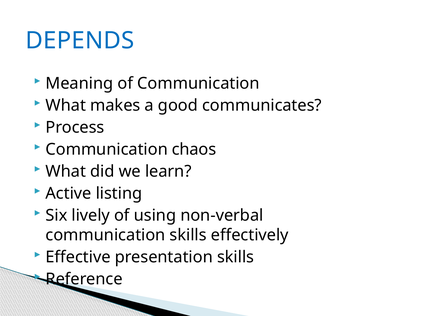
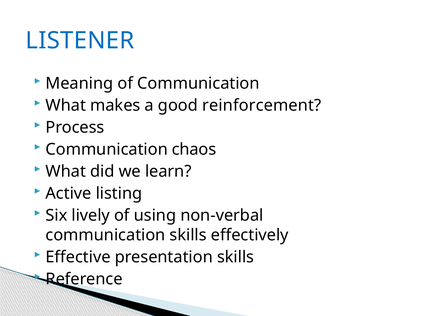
DEPENDS: DEPENDS -> LISTENER
communicates: communicates -> reinforcement
